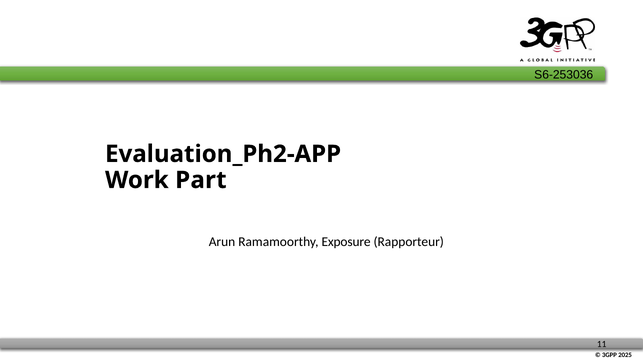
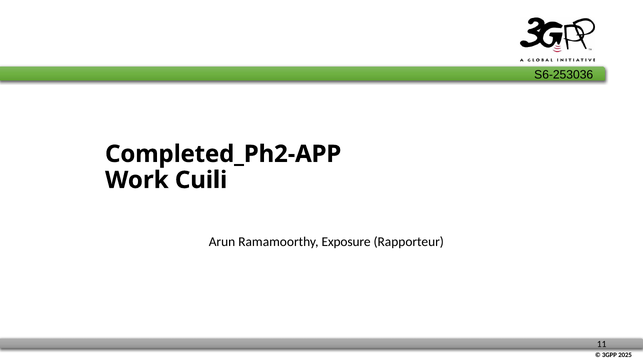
Evaluation_Ph2-APP: Evaluation_Ph2-APP -> Completed_Ph2-APP
Part: Part -> Cuili
